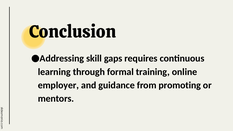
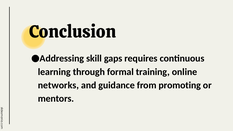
employer: employer -> networks
